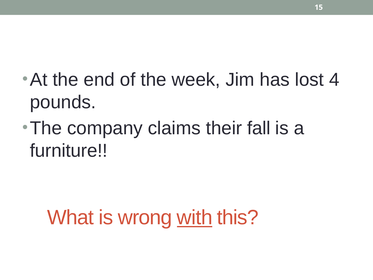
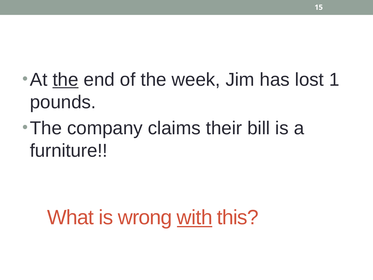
the at (66, 80) underline: none -> present
4: 4 -> 1
fall: fall -> bill
